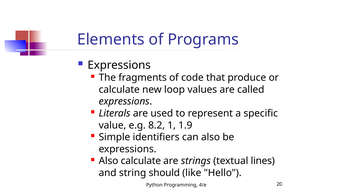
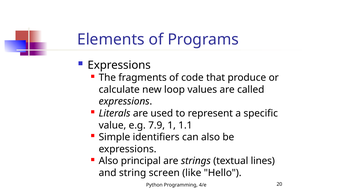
8.2: 8.2 -> 7.9
1.9: 1.9 -> 1.1
Also calculate: calculate -> principal
should: should -> screen
